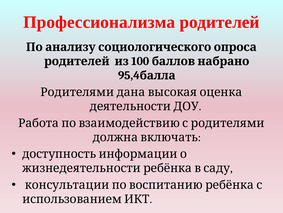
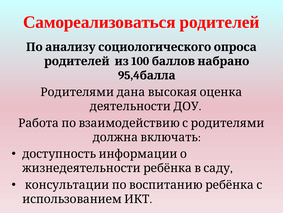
Профессионализма: Профессионализма -> Самореализоваться
